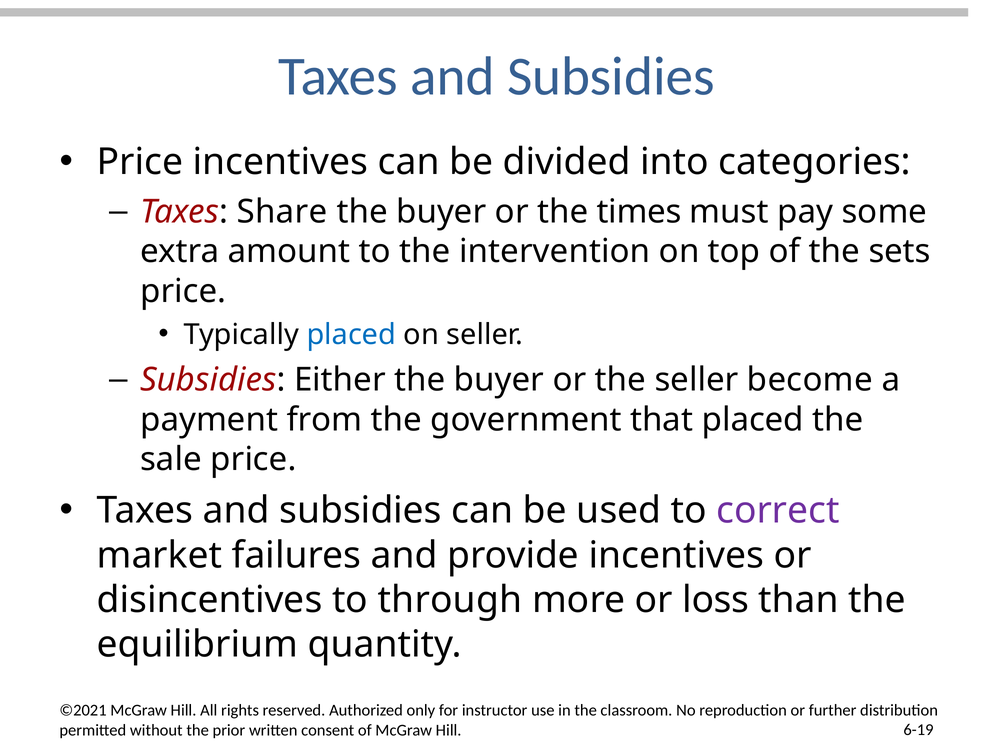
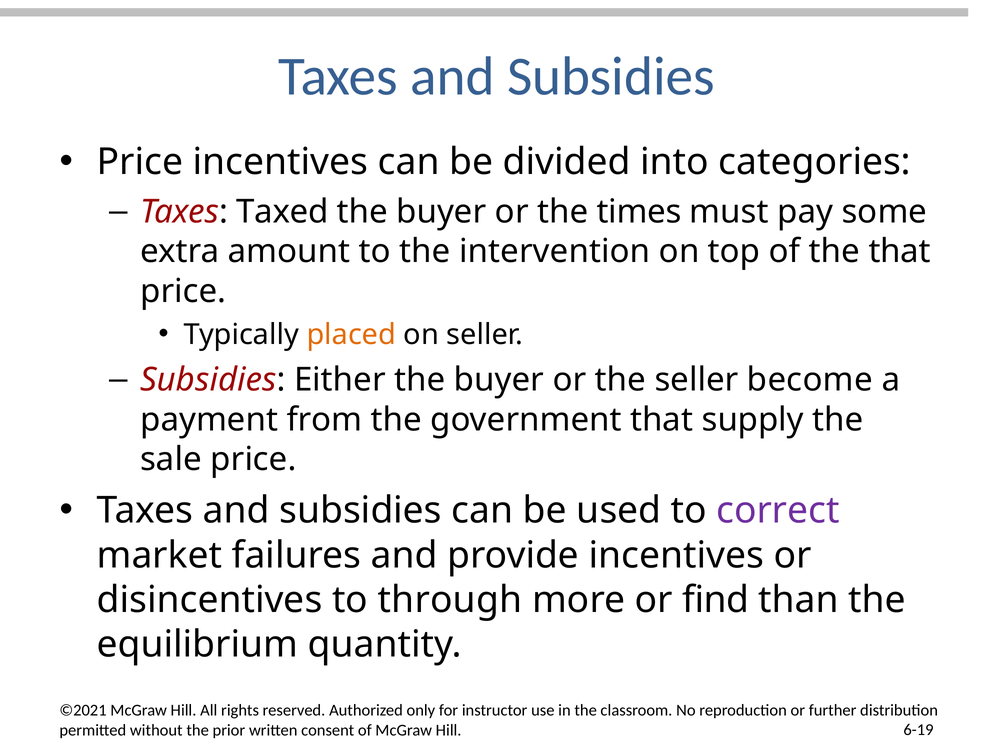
Share: Share -> Taxed
the sets: sets -> that
placed at (351, 335) colour: blue -> orange
that placed: placed -> supply
loss: loss -> find
